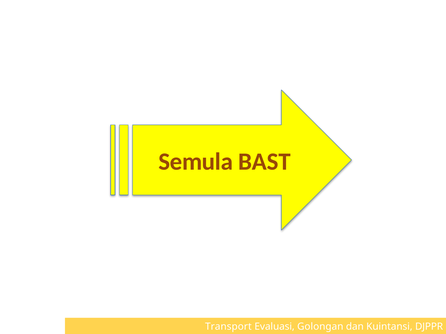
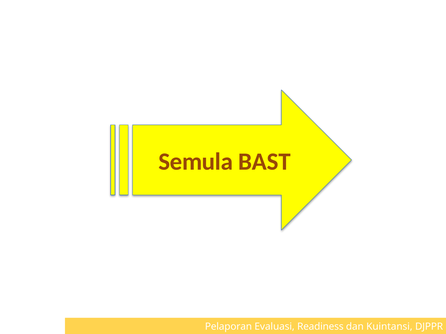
Transport: Transport -> Pelaporan
Golongan: Golongan -> Readiness
